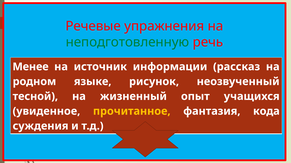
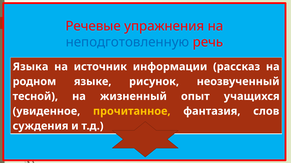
неподготовленную colour: green -> blue
Менее: Менее -> Языка
кода: кода -> слов
